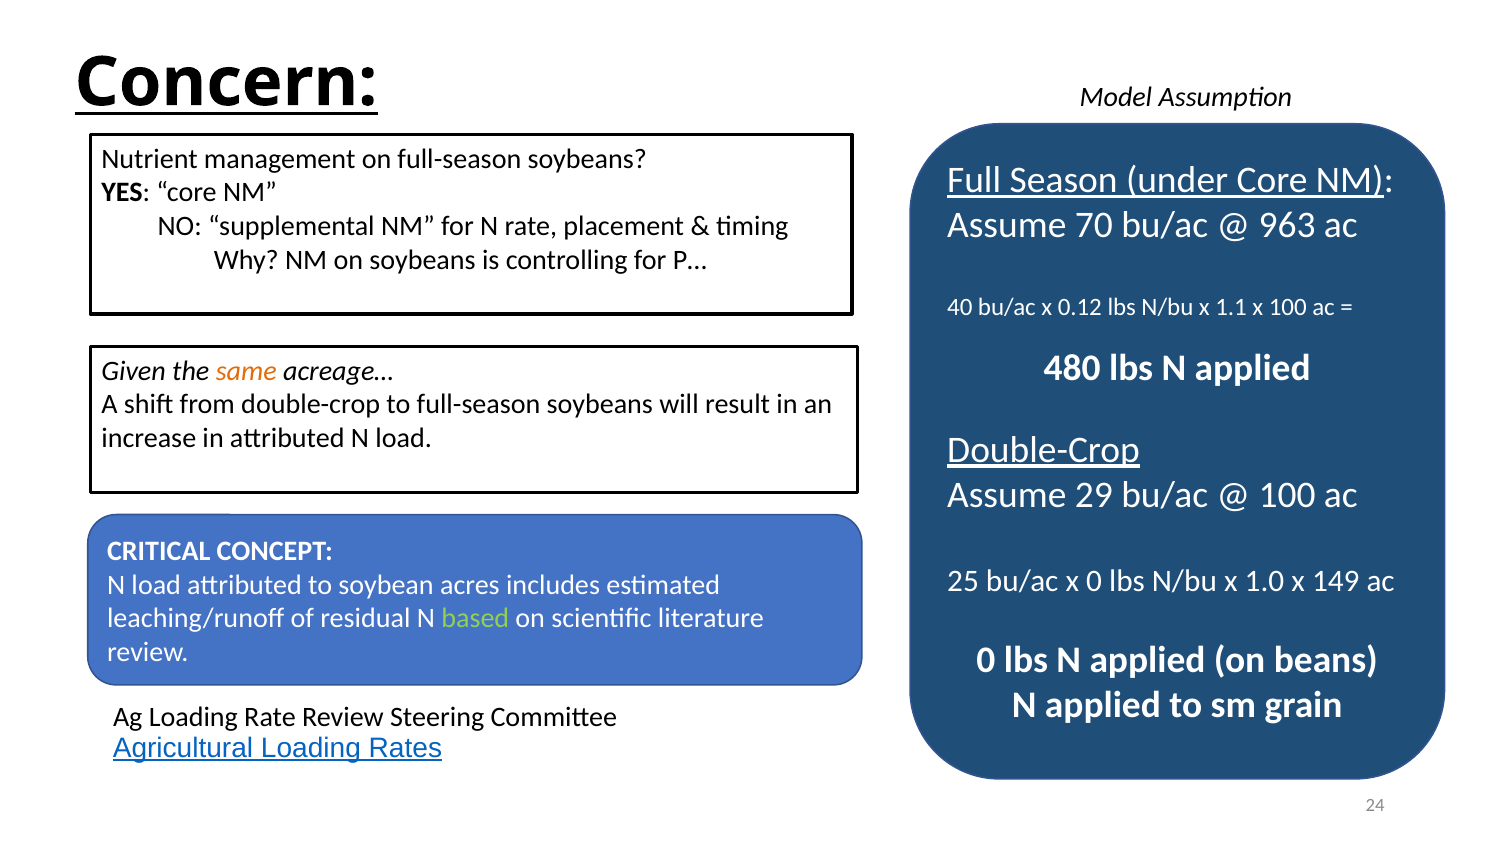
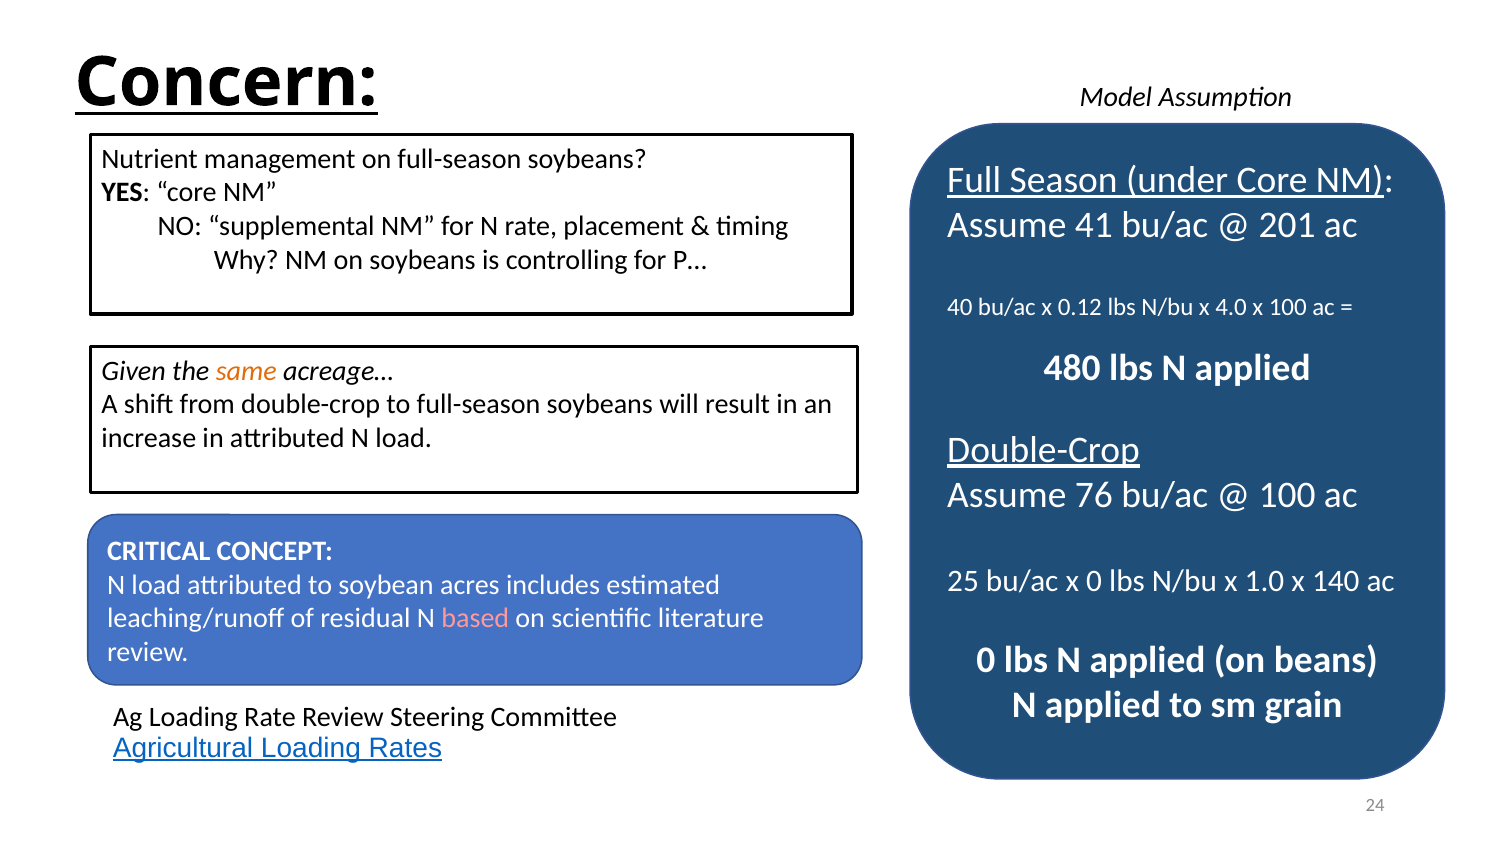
70: 70 -> 41
963: 963 -> 201
1.1: 1.1 -> 4.0
29: 29 -> 76
149: 149 -> 140
based colour: light green -> pink
